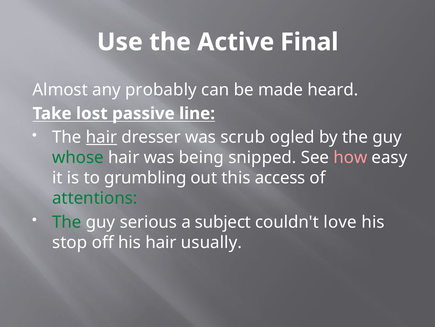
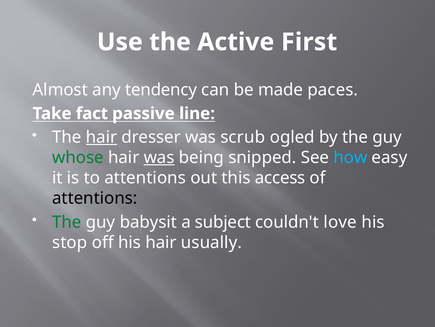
Final: Final -> First
probably: probably -> tendency
heard: heard -> paces
lost: lost -> fact
was at (159, 157) underline: none -> present
how colour: pink -> light blue
to grumbling: grumbling -> attentions
attentions at (95, 198) colour: green -> black
serious: serious -> babysit
